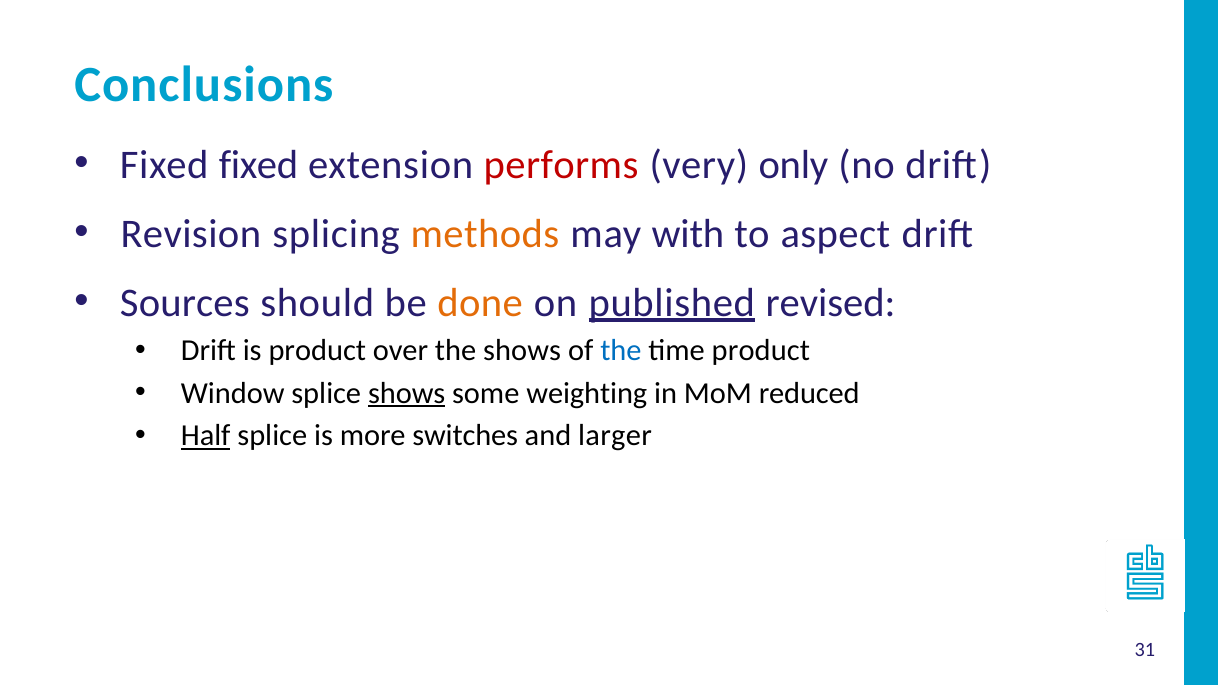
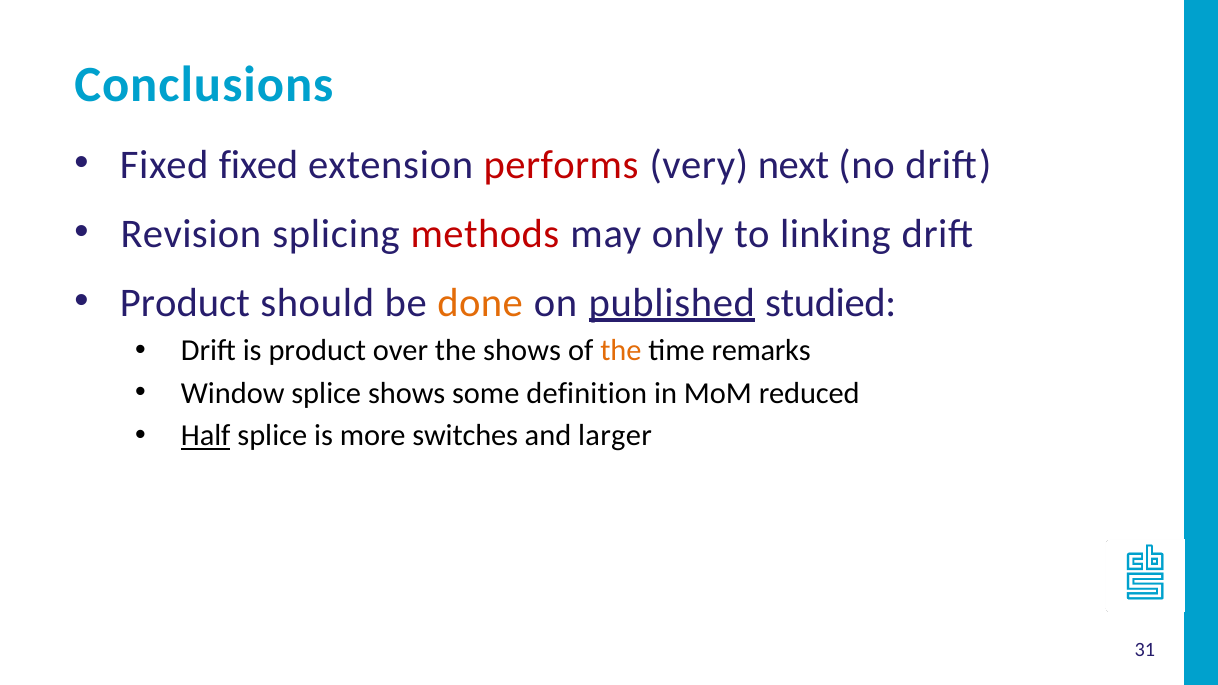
only: only -> next
methods colour: orange -> red
with: with -> only
aspect: aspect -> linking
Sources at (185, 303): Sources -> Product
revised: revised -> studied
the at (621, 351) colour: blue -> orange
time product: product -> remarks
shows at (407, 393) underline: present -> none
weighting: weighting -> definition
